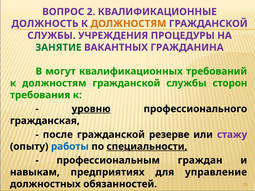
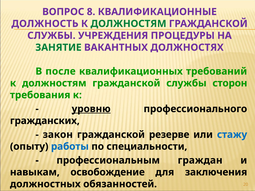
2: 2 -> 8
ДОЛЖНОСТЯМ at (128, 24) colour: orange -> green
ГРАЖДАНИНА: ГРАЖДАНИНА -> ДОЛЖНОСТЯХ
могут: могут -> после
гражданская: гражданская -> гражданских
после: после -> закон
стажу colour: purple -> blue
специальности underline: present -> none
предприятиях: предприятиях -> освобождение
управление: управление -> заключения
